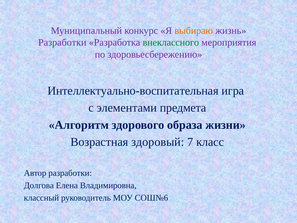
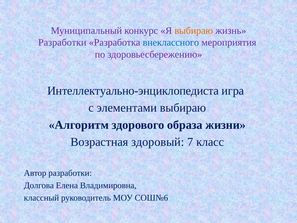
внеклассного colour: green -> blue
Интеллектуально-воспитательная: Интеллектуально-воспитательная -> Интеллектуально-энциклопедиста
элементами предмета: предмета -> выбираю
